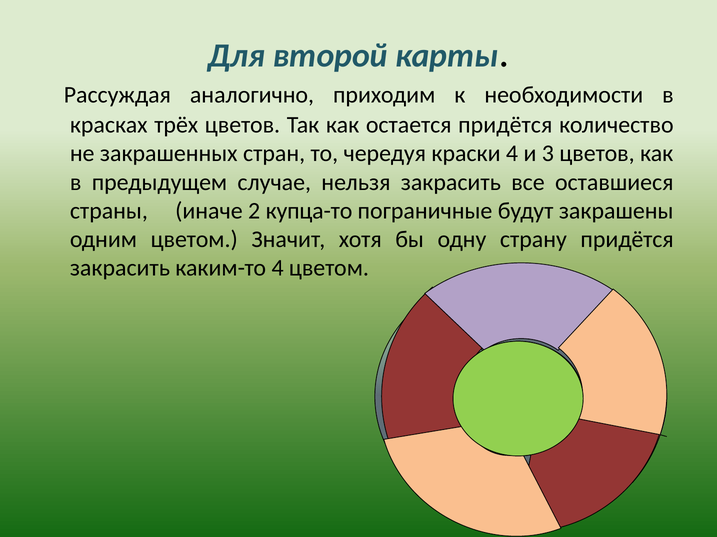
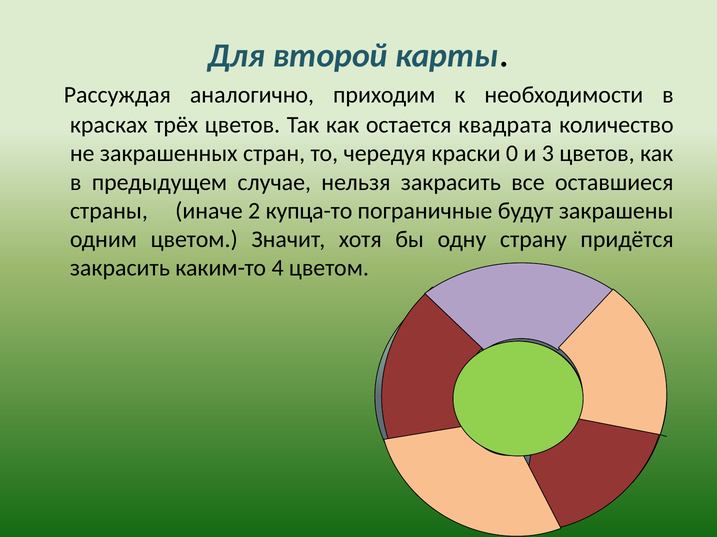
остается придётся: придётся -> квадрата
краски 4: 4 -> 0
